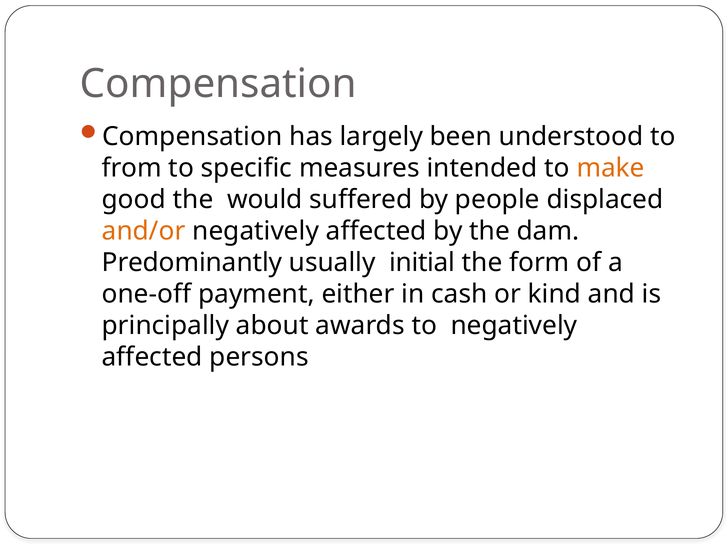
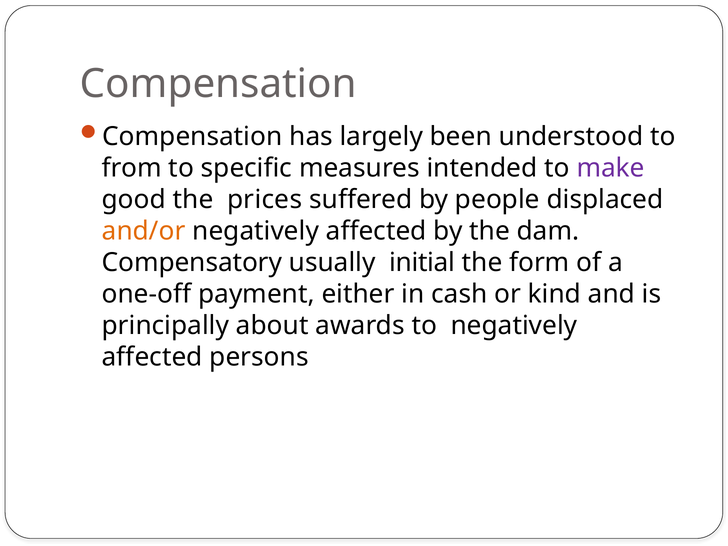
make colour: orange -> purple
would: would -> prices
Predominantly: Predominantly -> Compensatory
